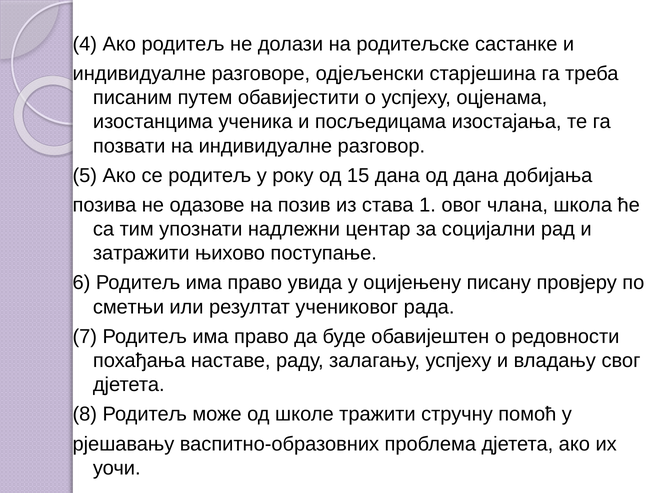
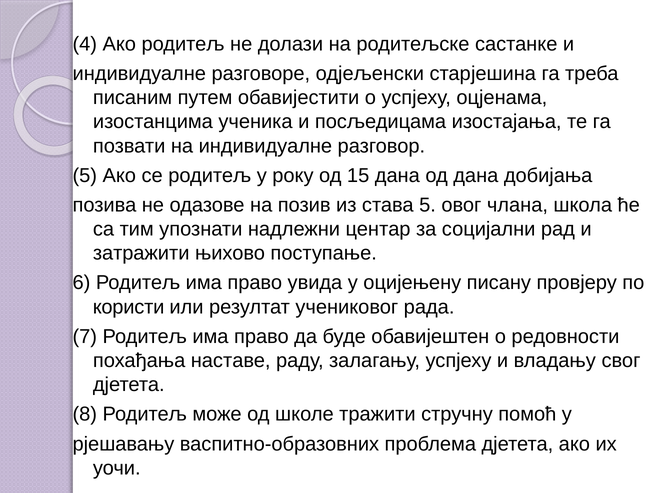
става 1: 1 -> 5
сметњи: сметњи -> користи
